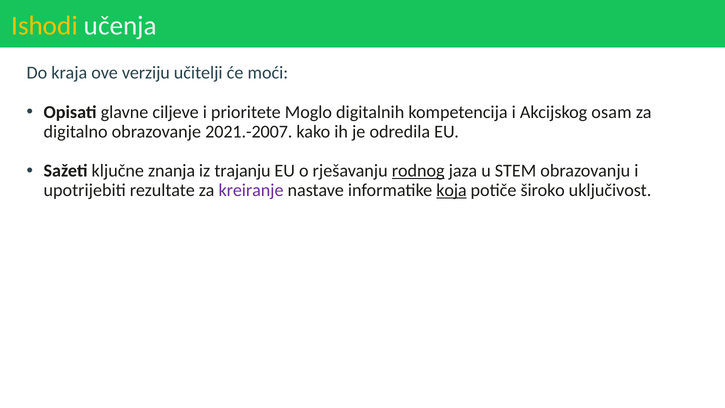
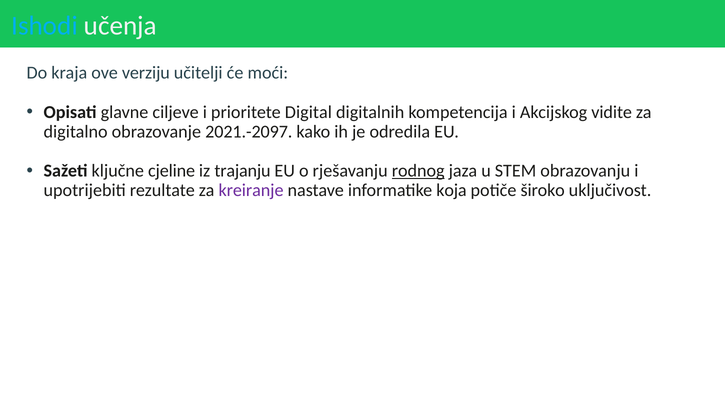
Ishodi colour: yellow -> light blue
Moglo: Moglo -> Digital
osam: osam -> vidite
2021.-2007: 2021.-2007 -> 2021.-2097
znanja: znanja -> cjeline
koja underline: present -> none
